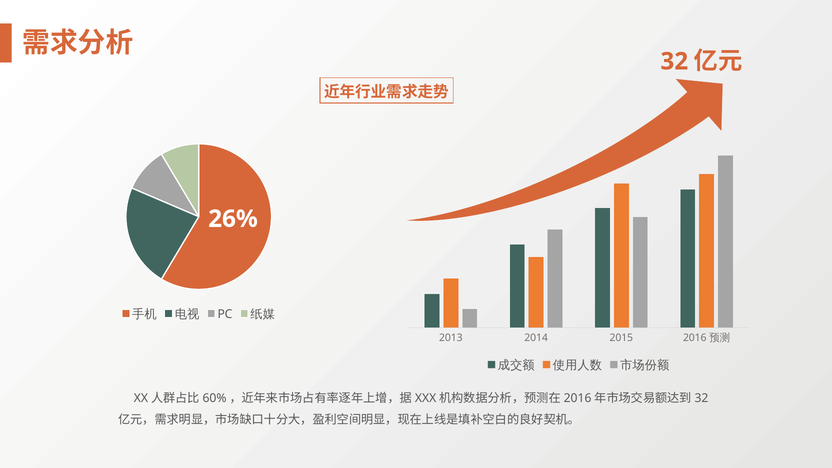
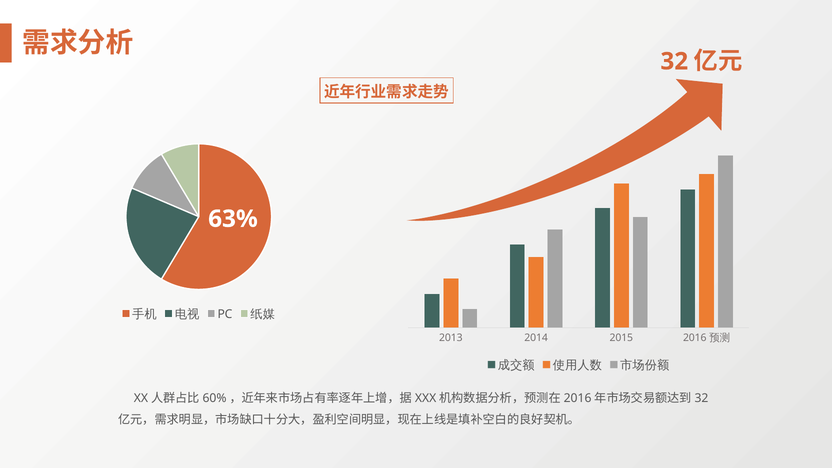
26%: 26% -> 63%
